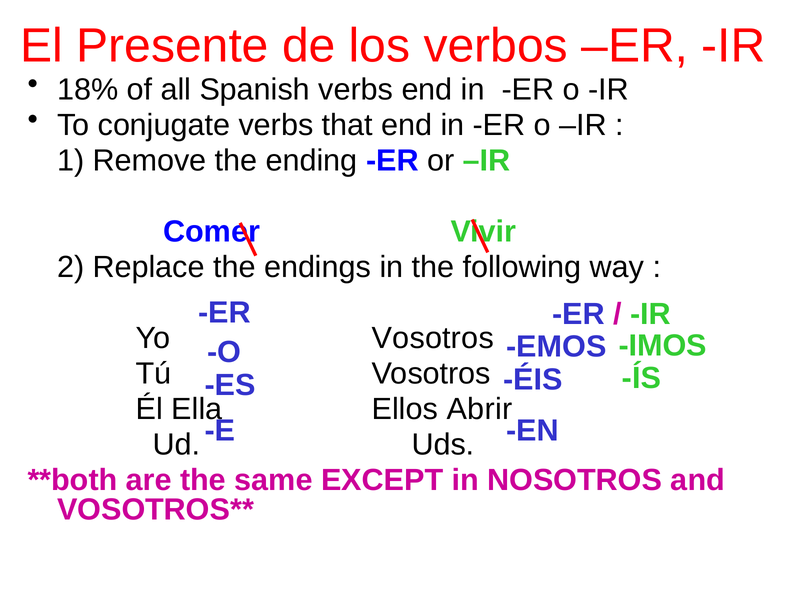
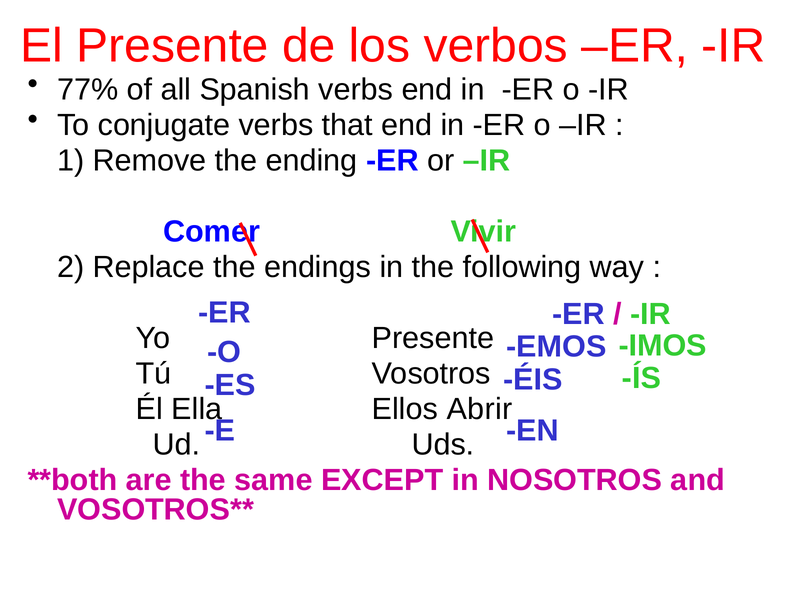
18%: 18% -> 77%
Yo Vosotros: Vosotros -> Presente
